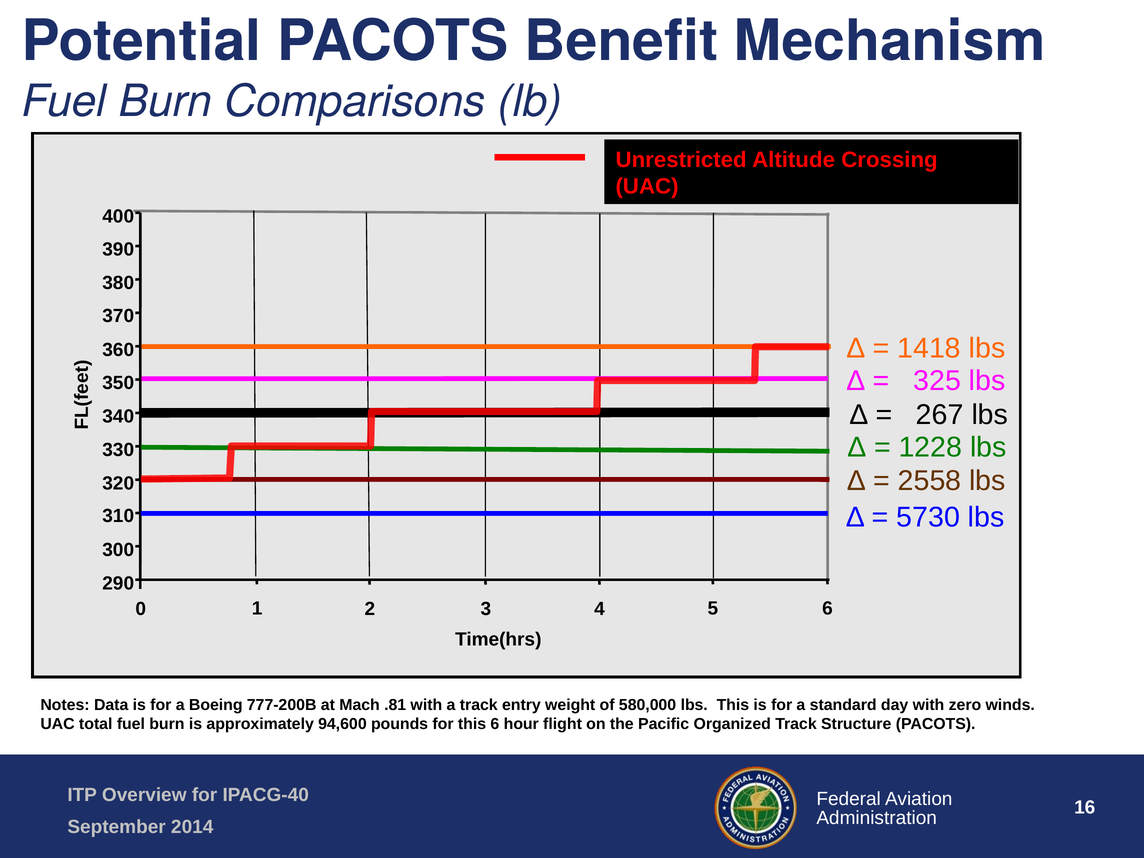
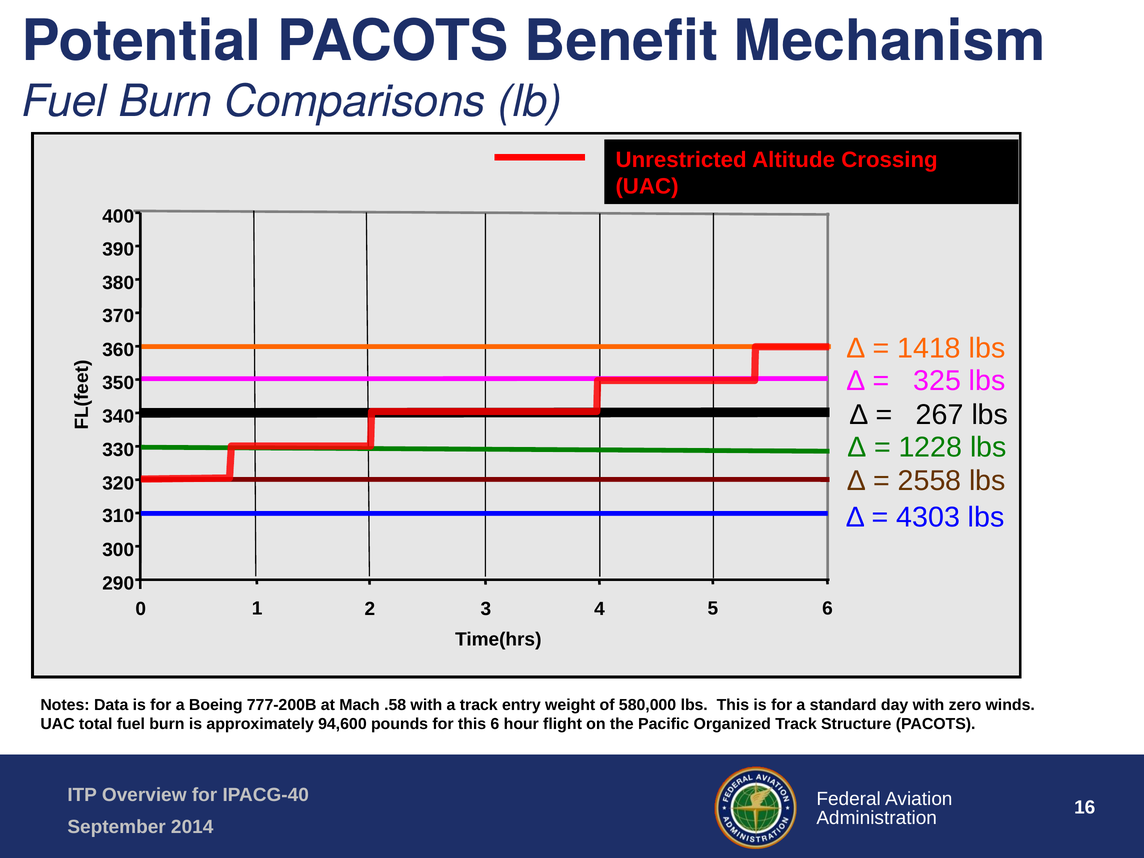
5730: 5730 -> 4303
.81: .81 -> .58
